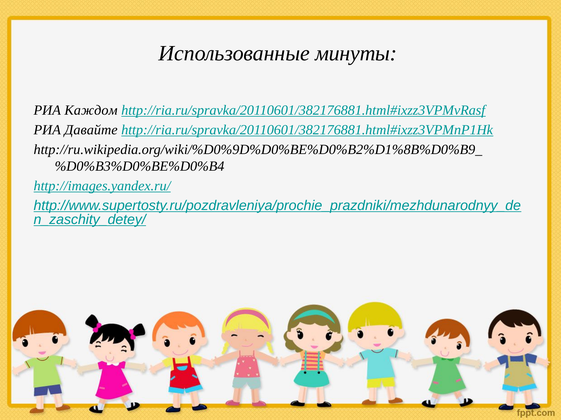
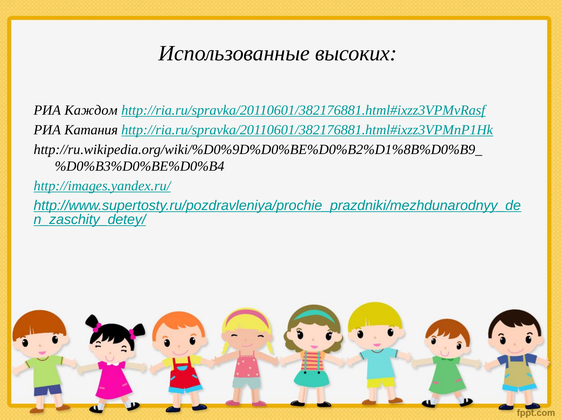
минуты: минуты -> высоких
Давайте: Давайте -> Катания
